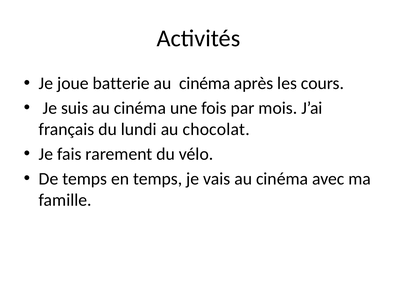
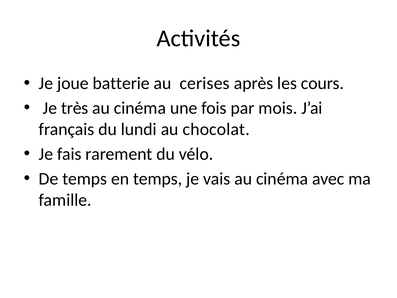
cinéma at (205, 83): cinéma -> cerises
suis: suis -> très
